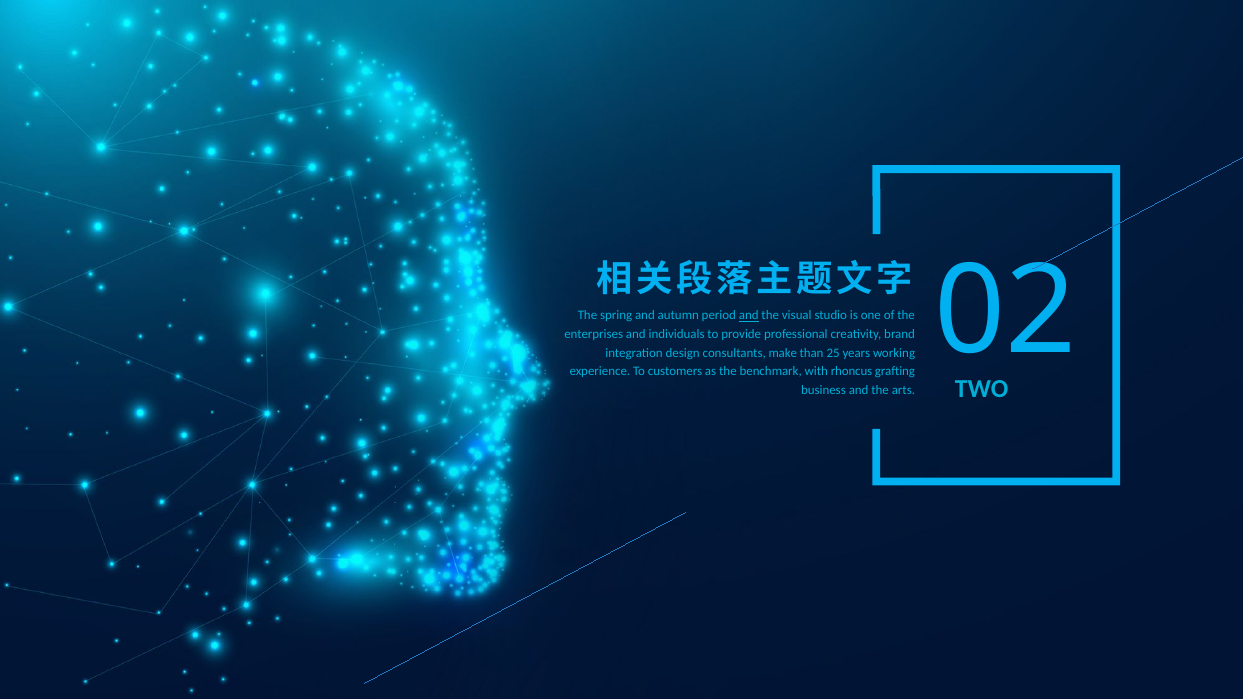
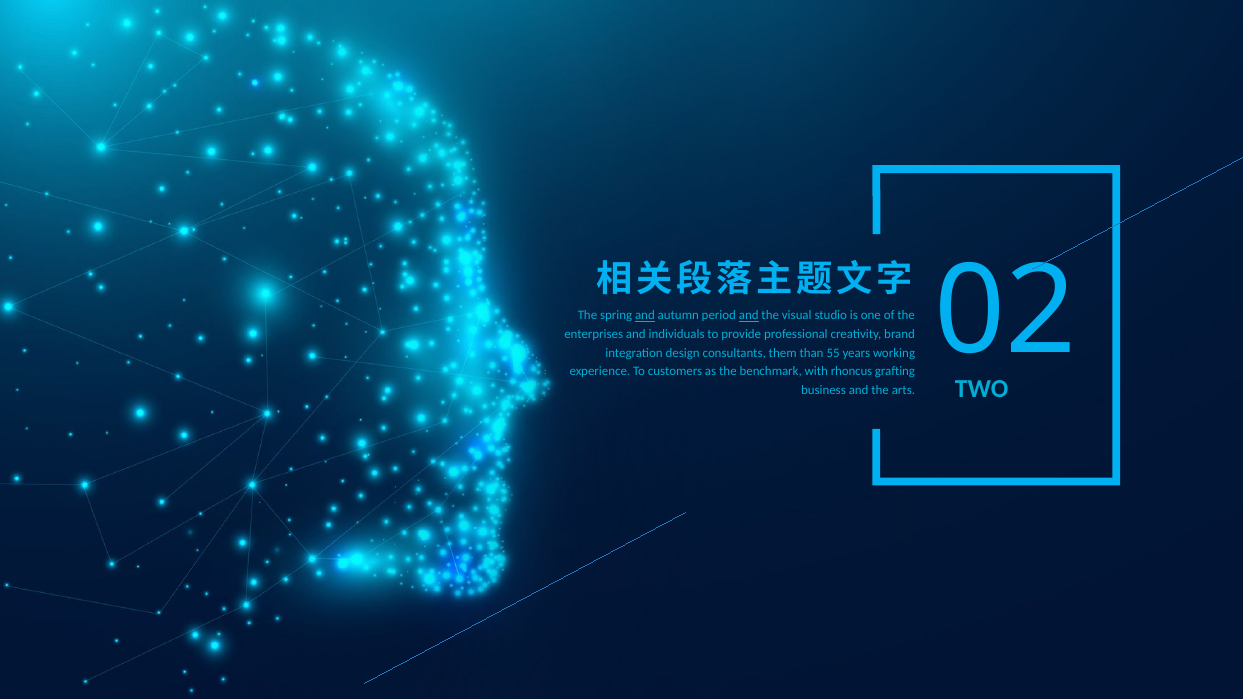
and at (645, 316) underline: none -> present
make: make -> them
25: 25 -> 55
